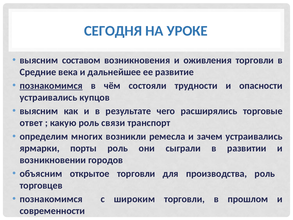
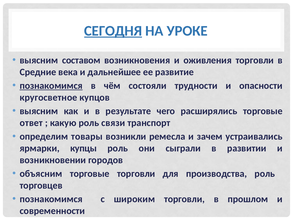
СЕГОДНЯ underline: none -> present
устраивались at (48, 97): устраивались -> кругосветное
многих: многих -> товары
порты: порты -> купцы
объясним открытое: открытое -> торговые
